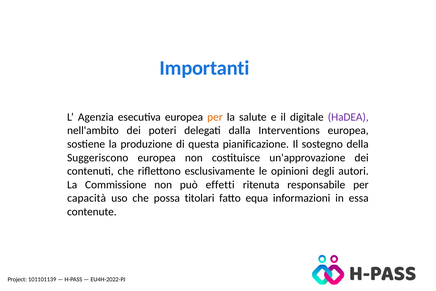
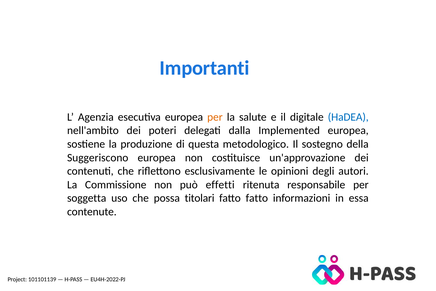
HaDEA colour: purple -> blue
Interventions: Interventions -> Implemented
pianificazione: pianificazione -> metodologico
capacità: capacità -> soggetta
fatto equa: equa -> fatto
